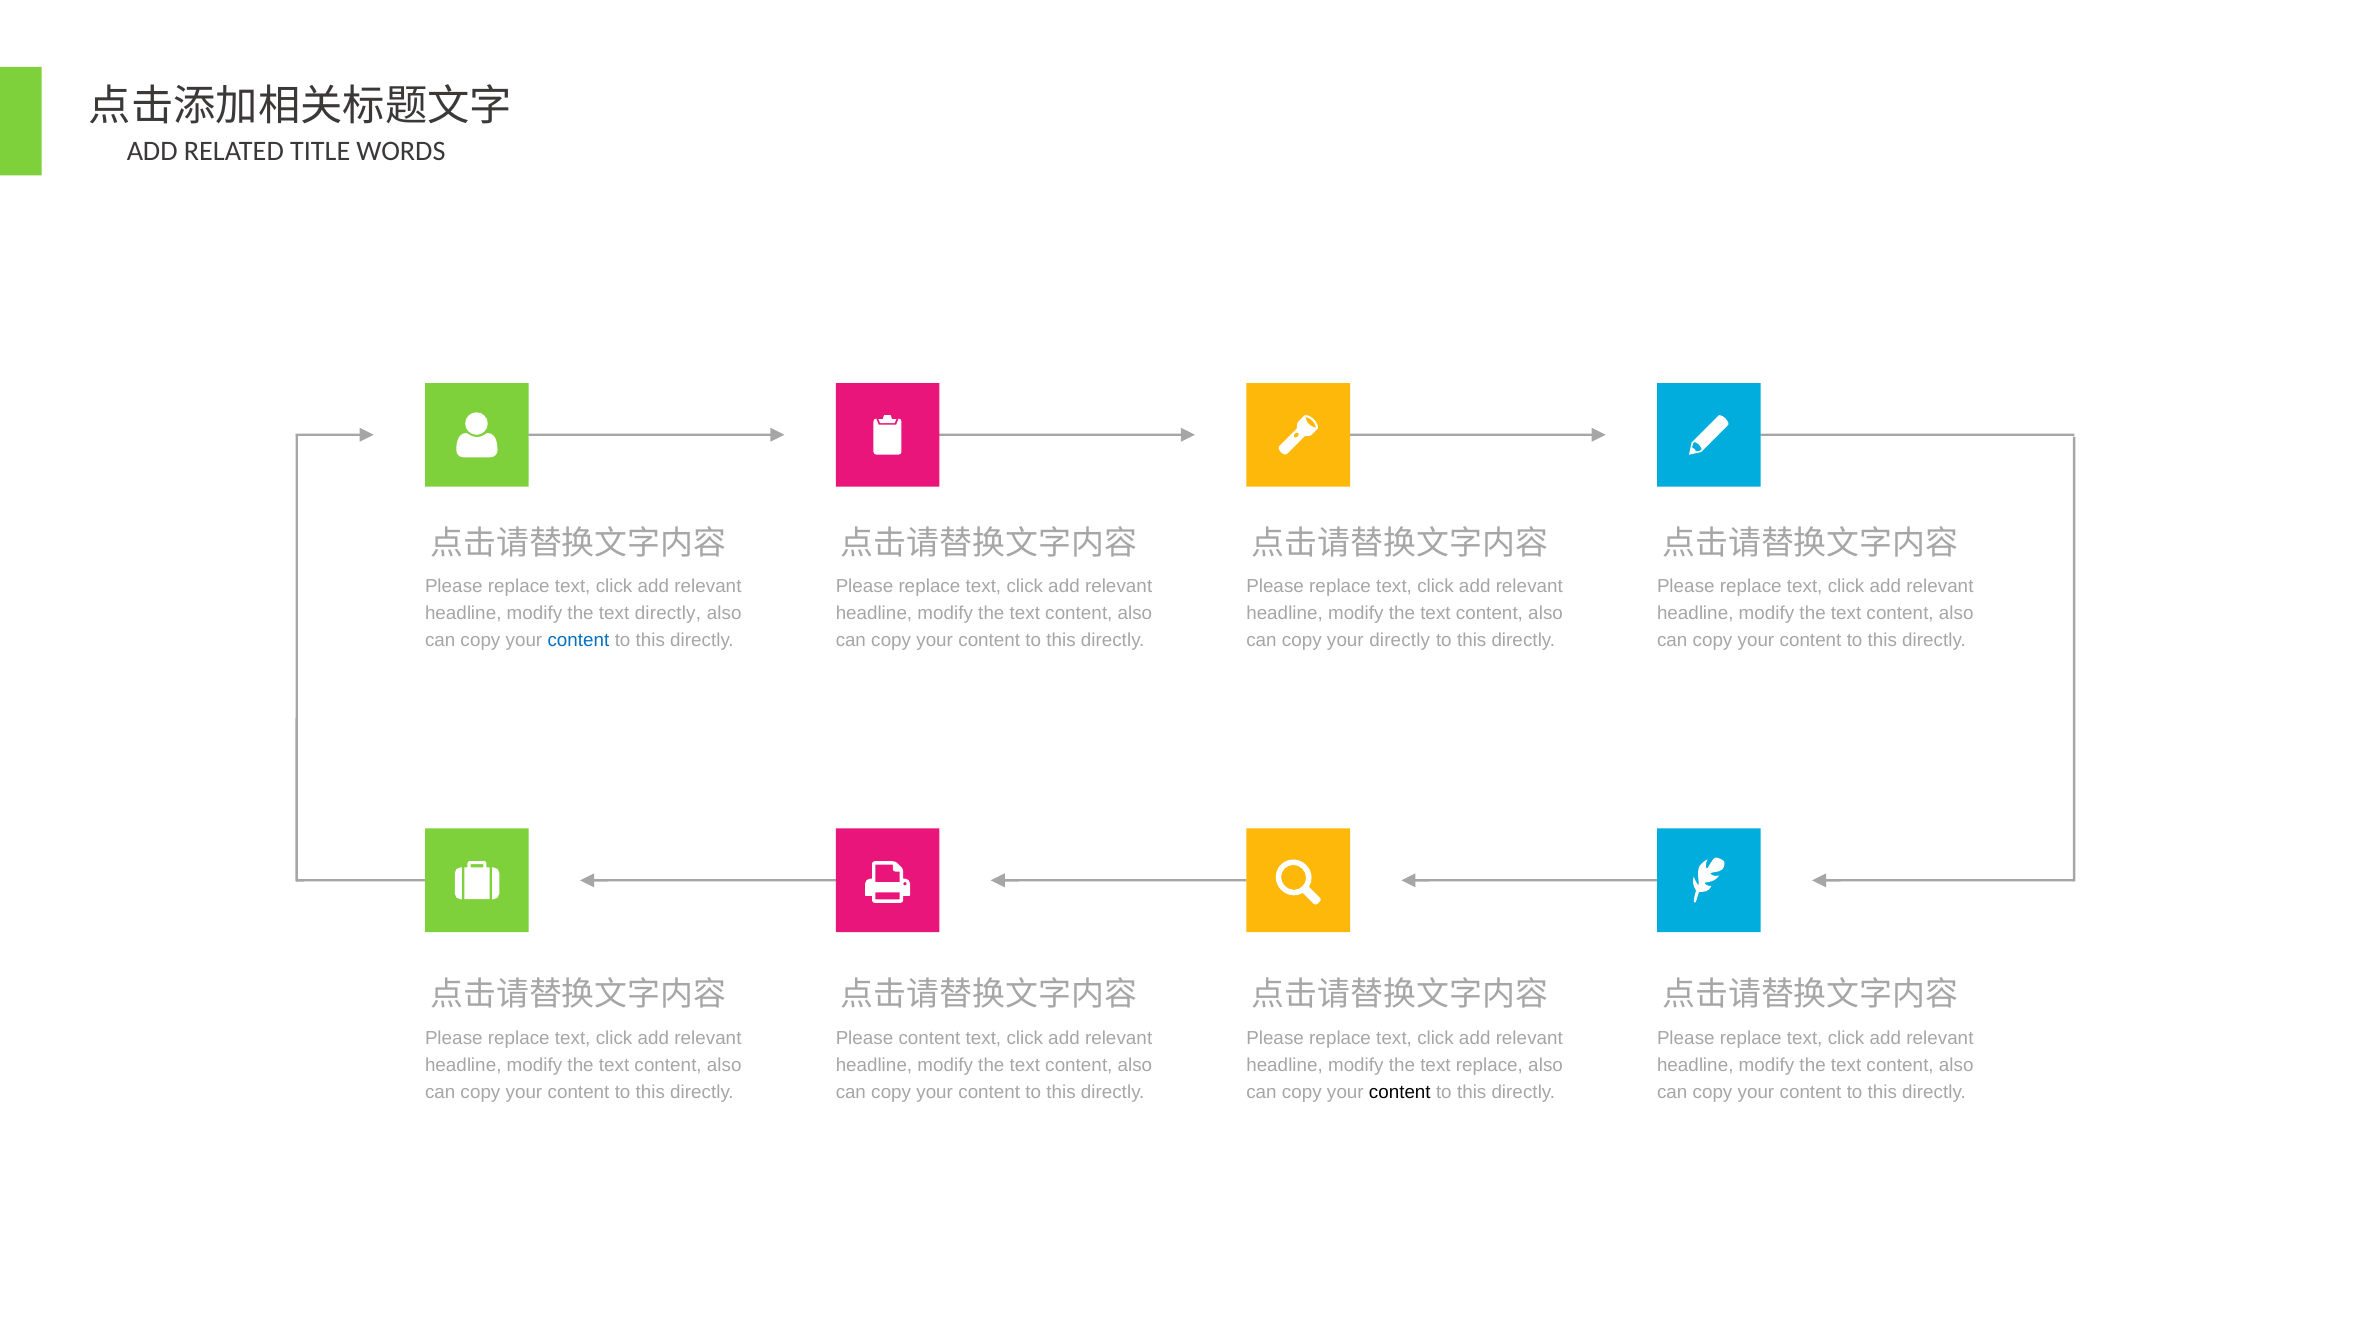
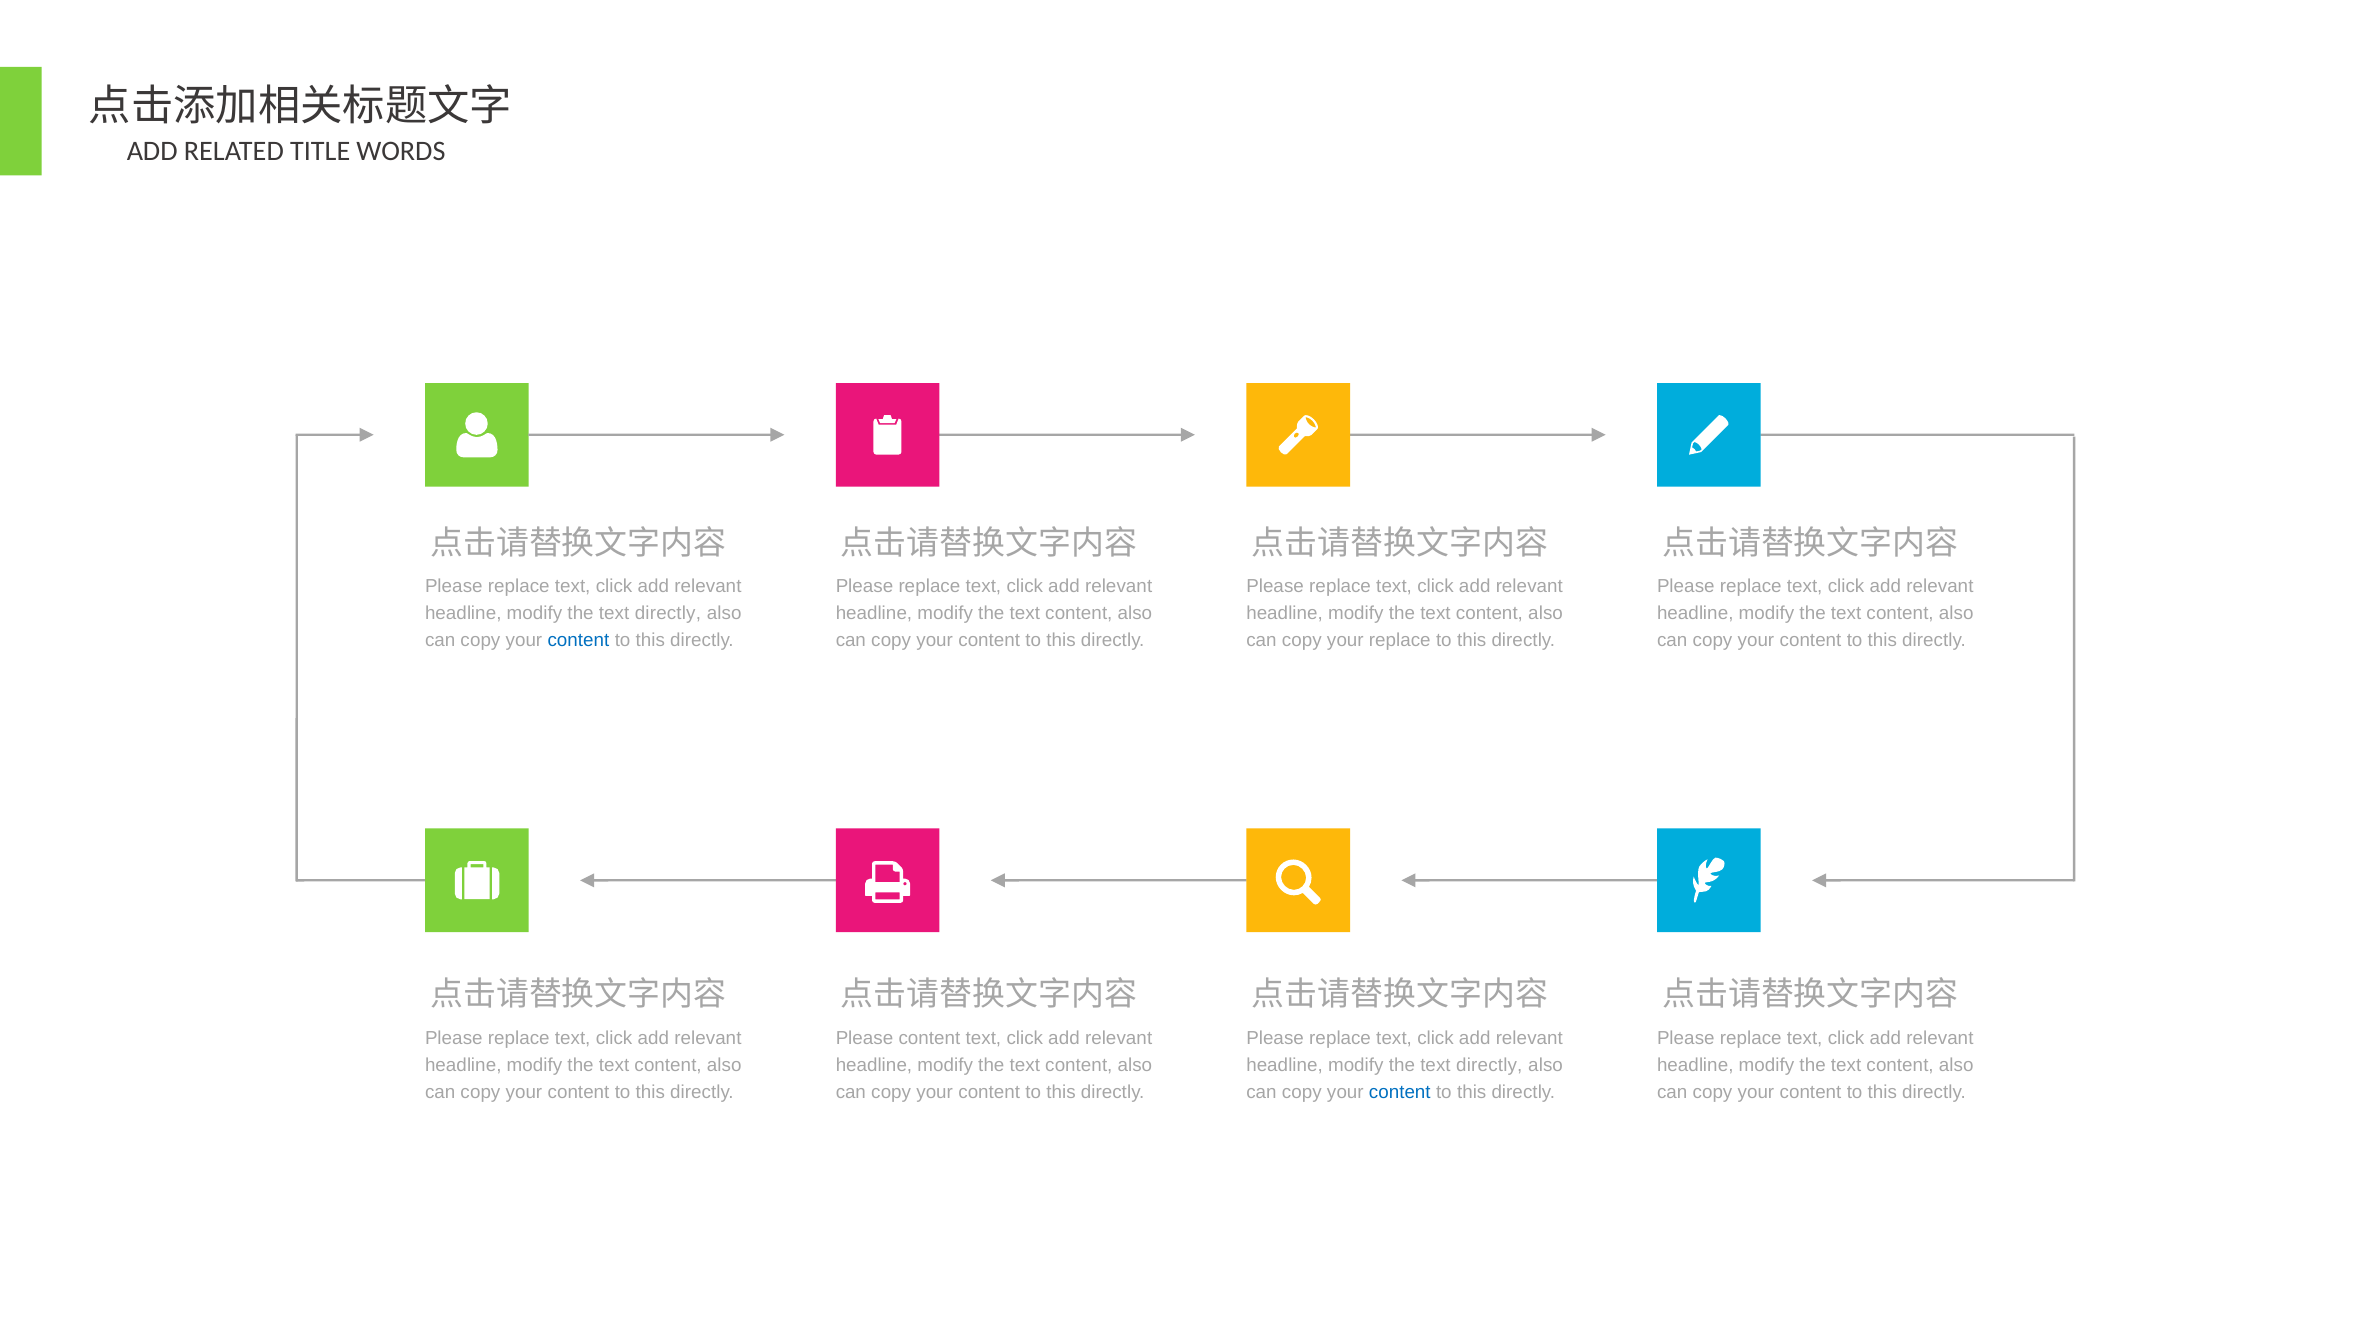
your directly: directly -> replace
replace at (1489, 1065): replace -> directly
content at (1400, 1092) colour: black -> blue
